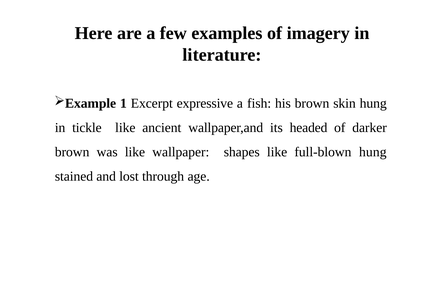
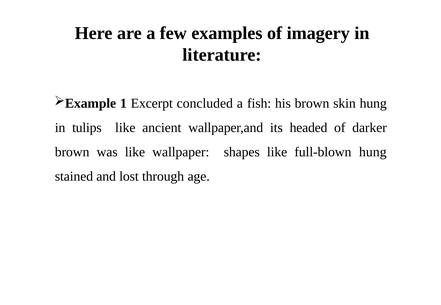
expressive: expressive -> concluded
tickle: tickle -> tulips
